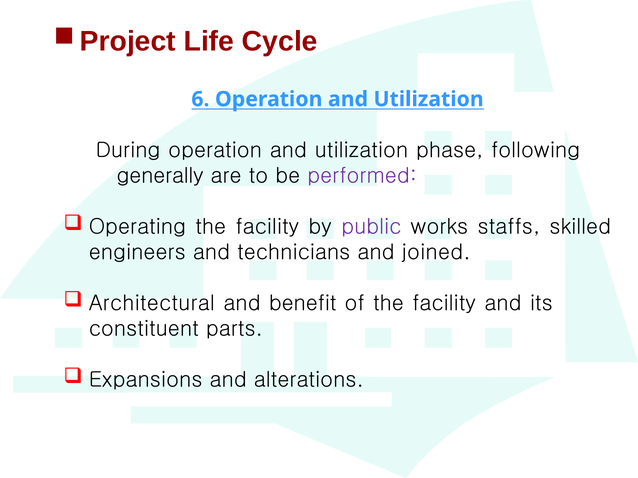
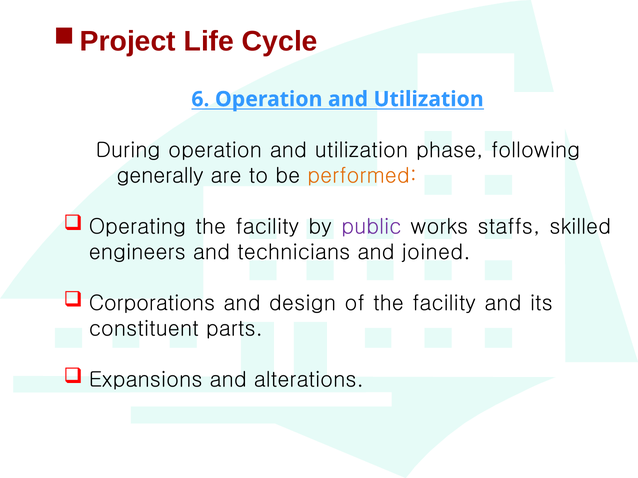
performed colour: purple -> orange
Architectural: Architectural -> Corporations
benefit: benefit -> design
